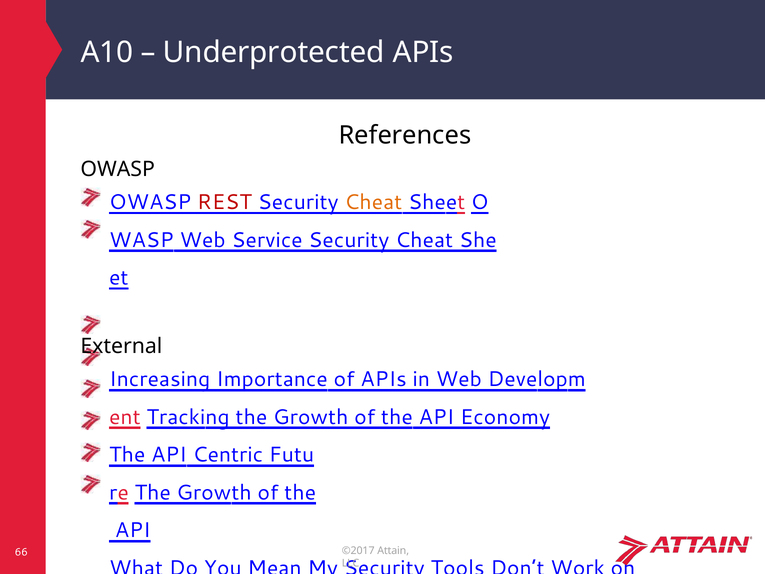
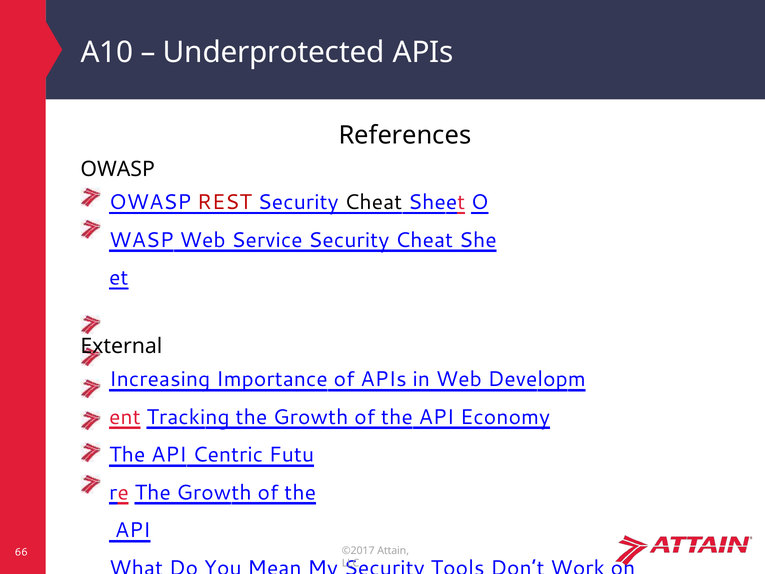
Cheat at (373, 202) colour: orange -> black
